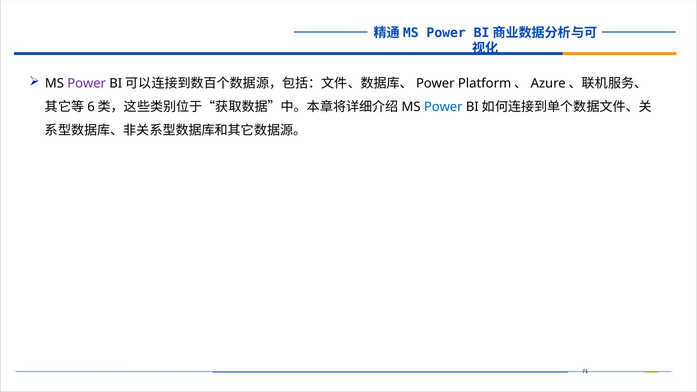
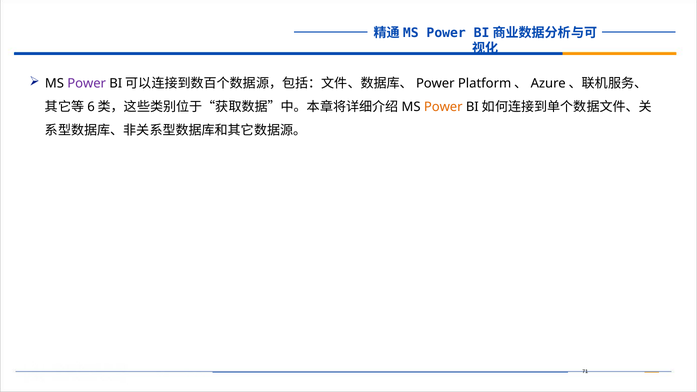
Power at (443, 107) colour: blue -> orange
